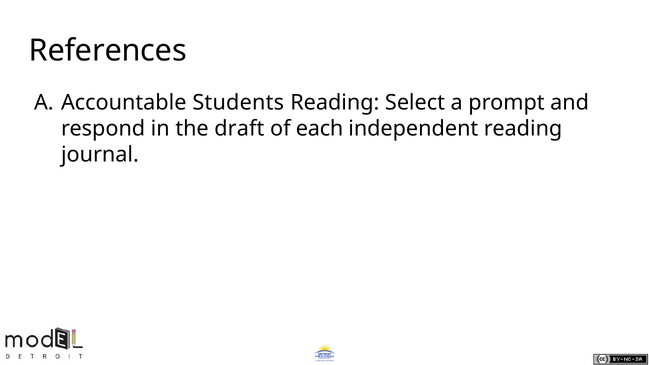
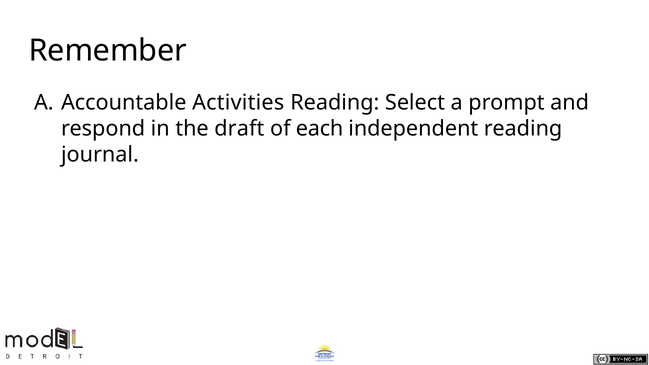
References: References -> Remember
Students: Students -> Activities
